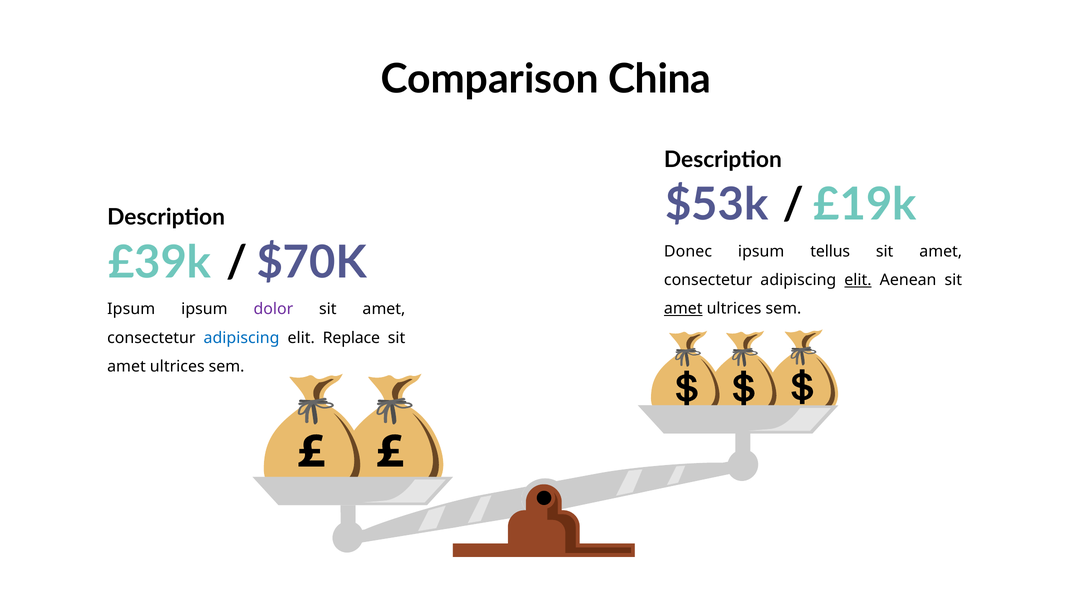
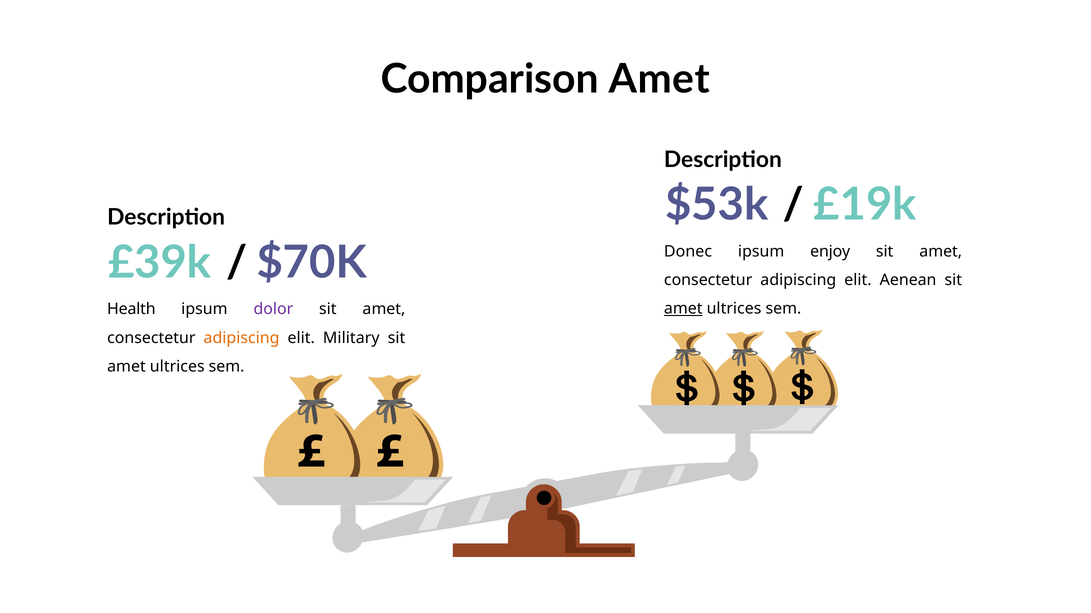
Comparison China: China -> Amet
tellus: tellus -> enjoy
elit at (858, 280) underline: present -> none
Ipsum at (131, 310): Ipsum -> Health
adipiscing at (242, 338) colour: blue -> orange
Replace: Replace -> Military
